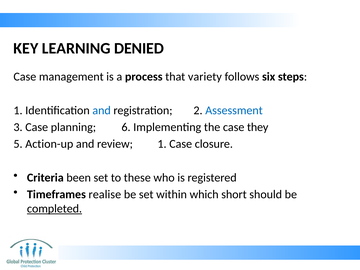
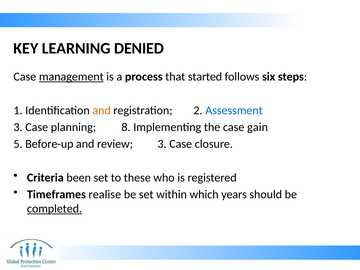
management underline: none -> present
variety: variety -> started
and at (102, 110) colour: blue -> orange
6: 6 -> 8
they: they -> gain
Action-up: Action-up -> Before-up
review 1: 1 -> 3
short: short -> years
